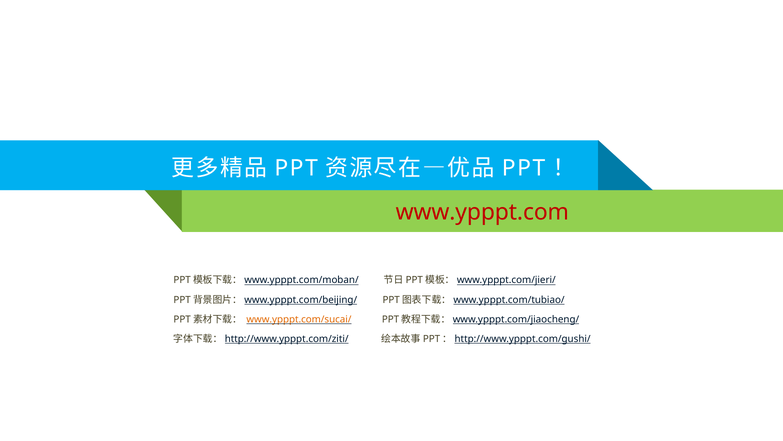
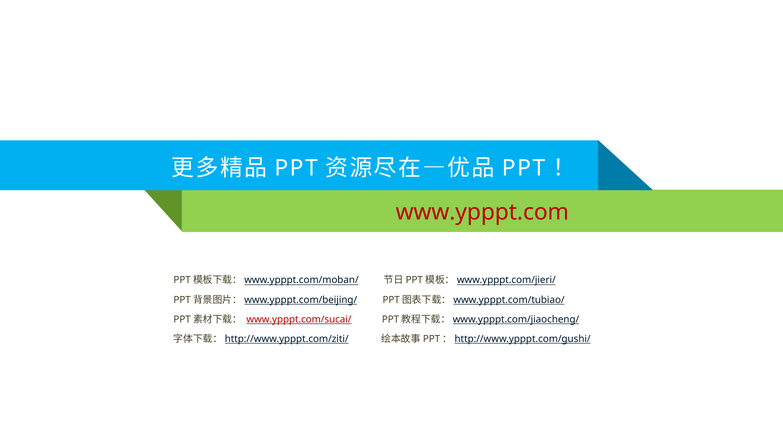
www.ypppt.com/sucai/ colour: orange -> red
